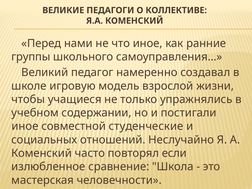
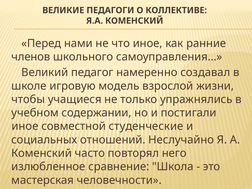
группы: группы -> членов
если: если -> него
